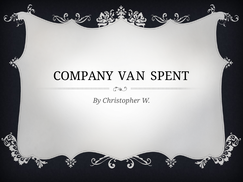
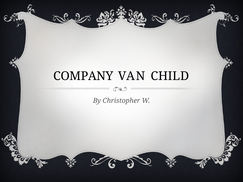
SPENT: SPENT -> CHILD
